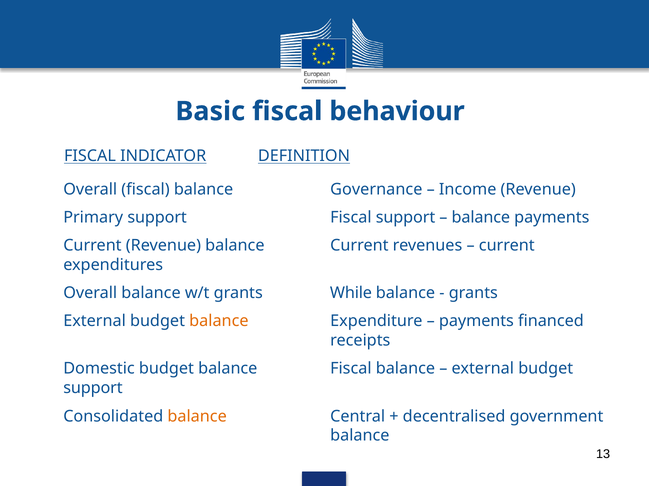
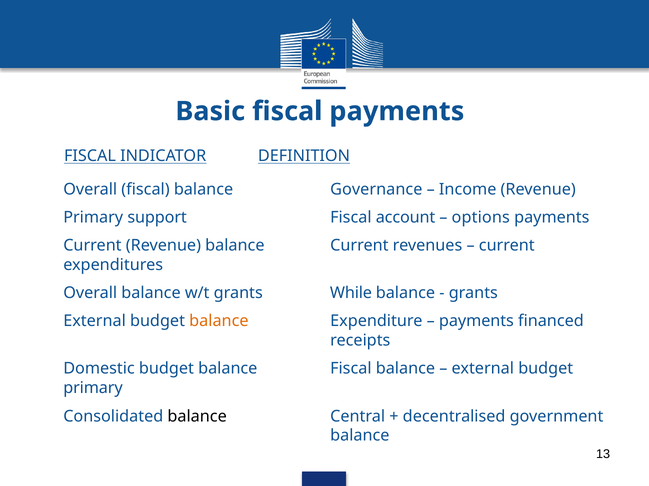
fiscal behaviour: behaviour -> payments
Fiscal support: support -> account
balance at (481, 218): balance -> options
support at (93, 389): support -> primary
balance at (197, 417) colour: orange -> black
